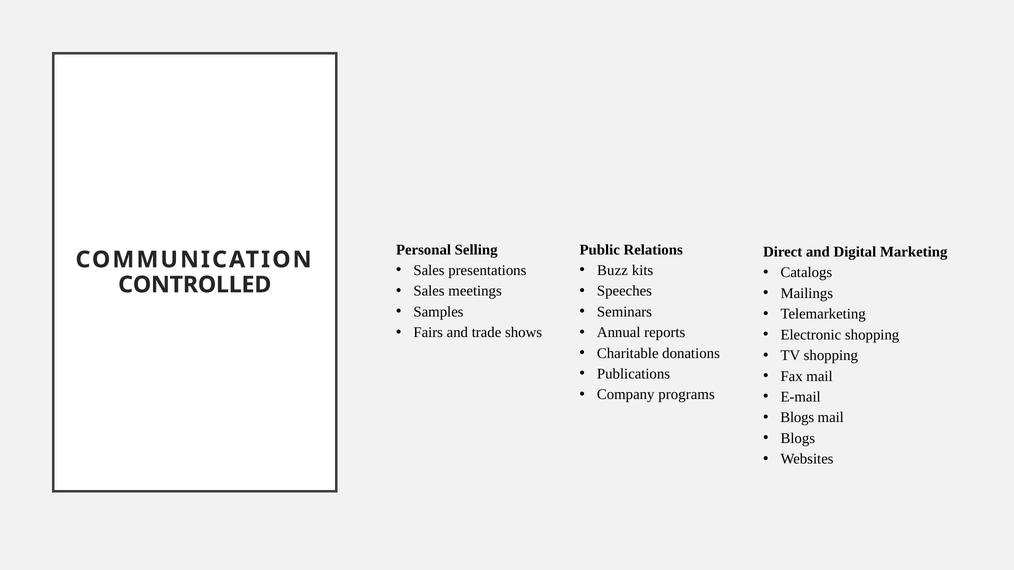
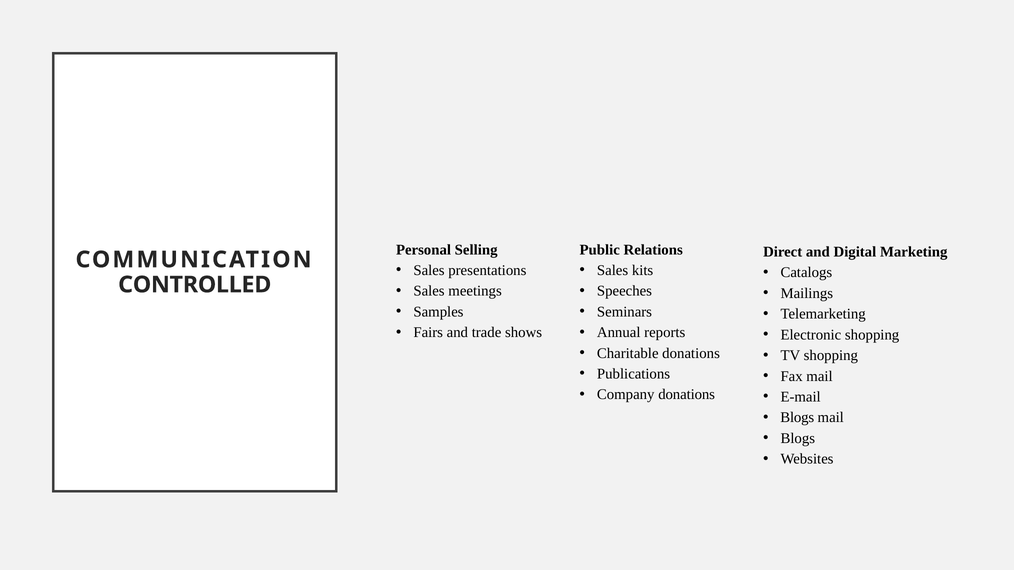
Buzz at (613, 271): Buzz -> Sales
Company programs: programs -> donations
